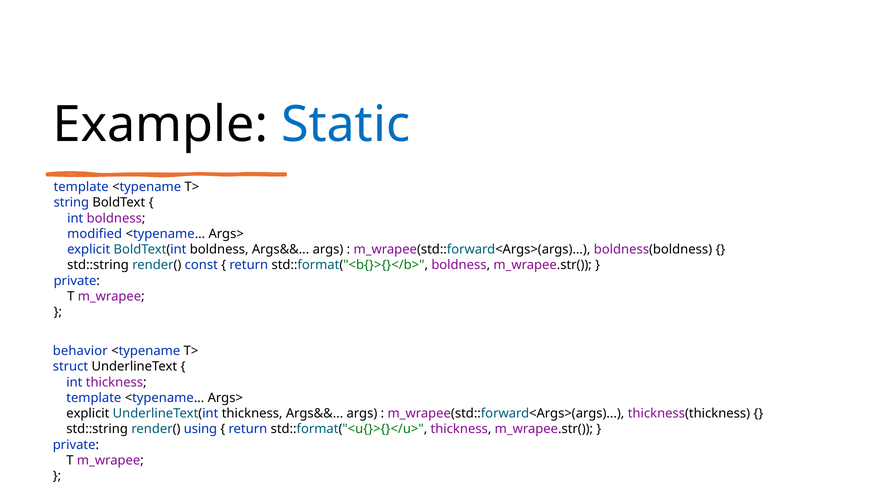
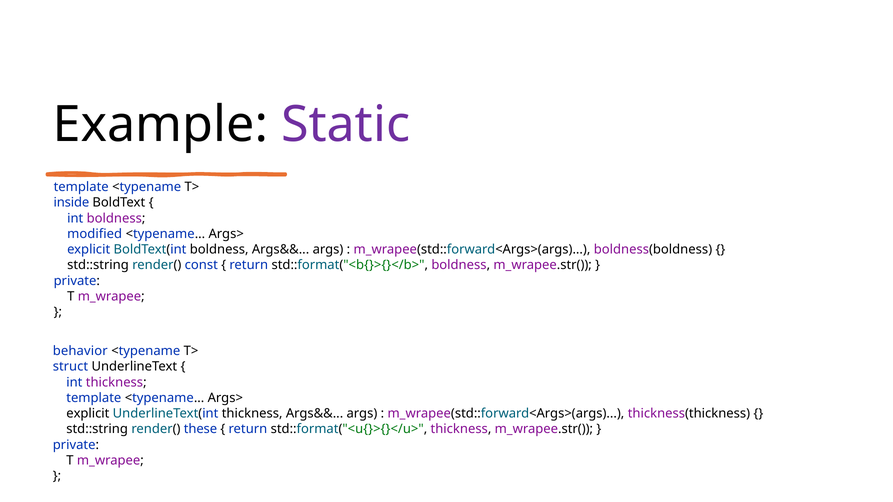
Static colour: blue -> purple
string: string -> inside
using: using -> these
